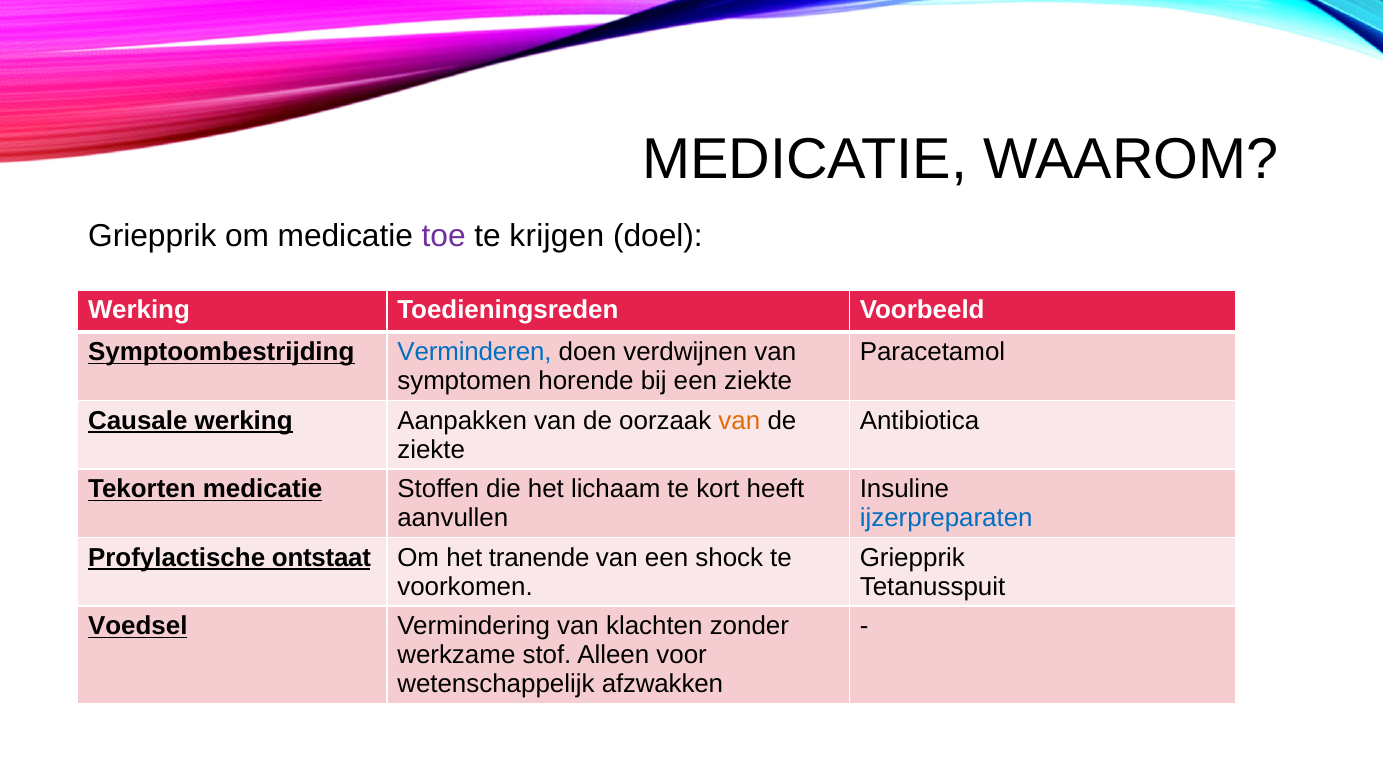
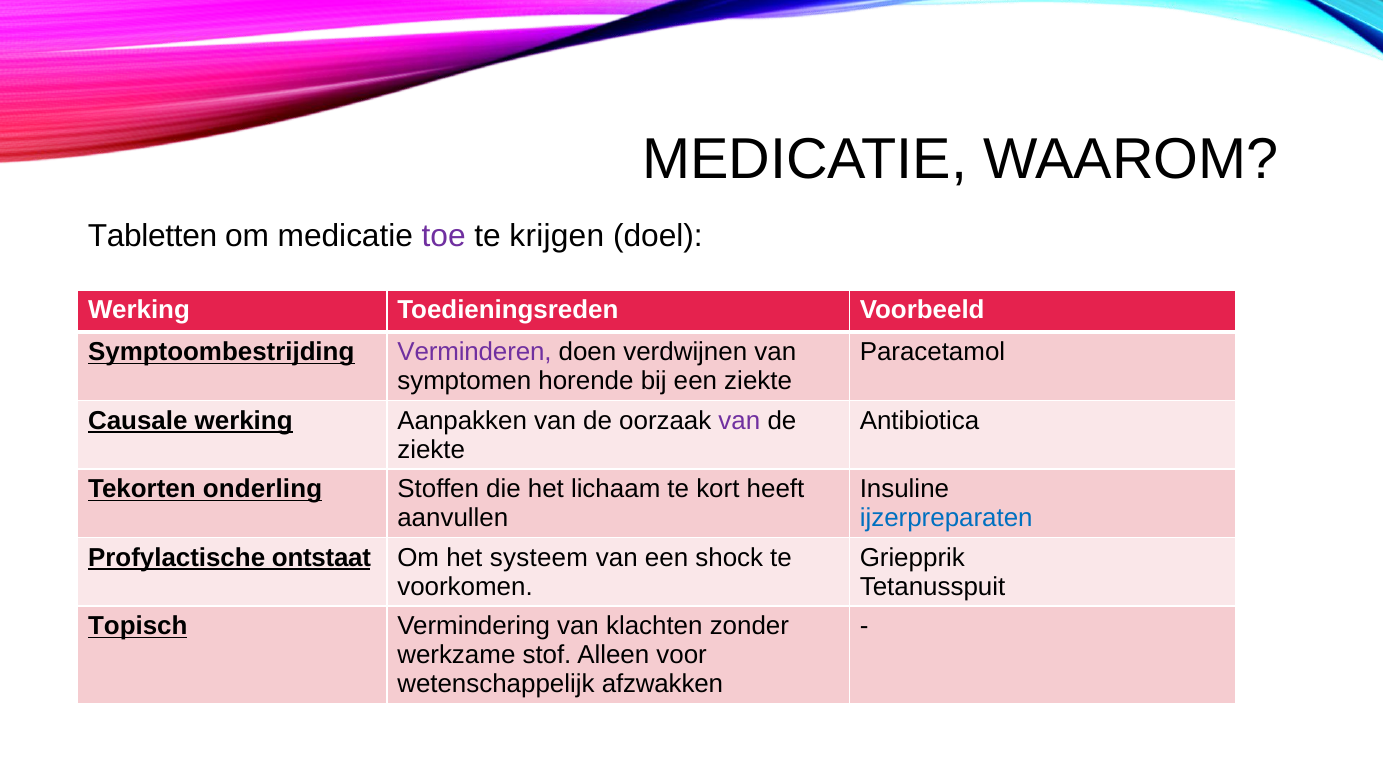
Griepprik at (152, 236): Griepprik -> Tabletten
Verminderen colour: blue -> purple
van at (739, 421) colour: orange -> purple
Tekorten medicatie: medicatie -> onderling
tranende: tranende -> systeem
Voedsel: Voedsel -> Topisch
